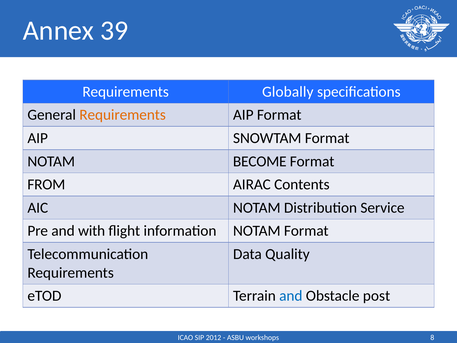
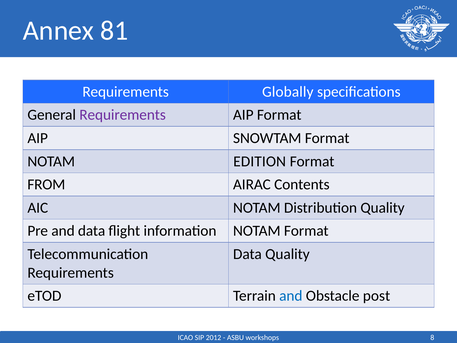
39: 39 -> 81
Requirements at (123, 115) colour: orange -> purple
BECOME: BECOME -> EDITION
Distribution Service: Service -> Quality
and with: with -> data
